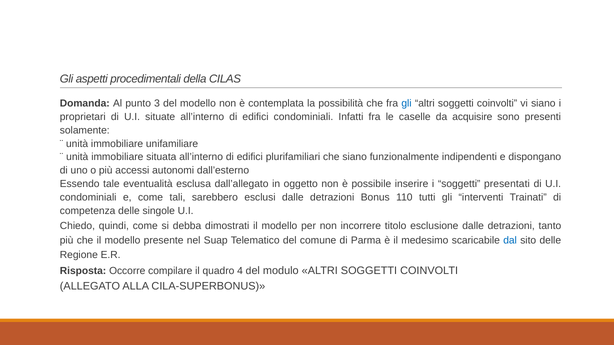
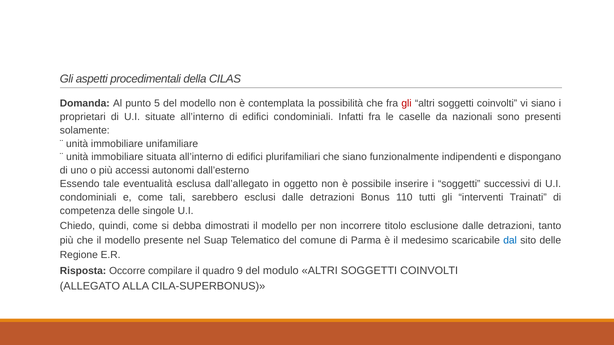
3: 3 -> 5
gli at (407, 103) colour: blue -> red
acquisire: acquisire -> nazionali
presentati: presentati -> successivi
4: 4 -> 9
